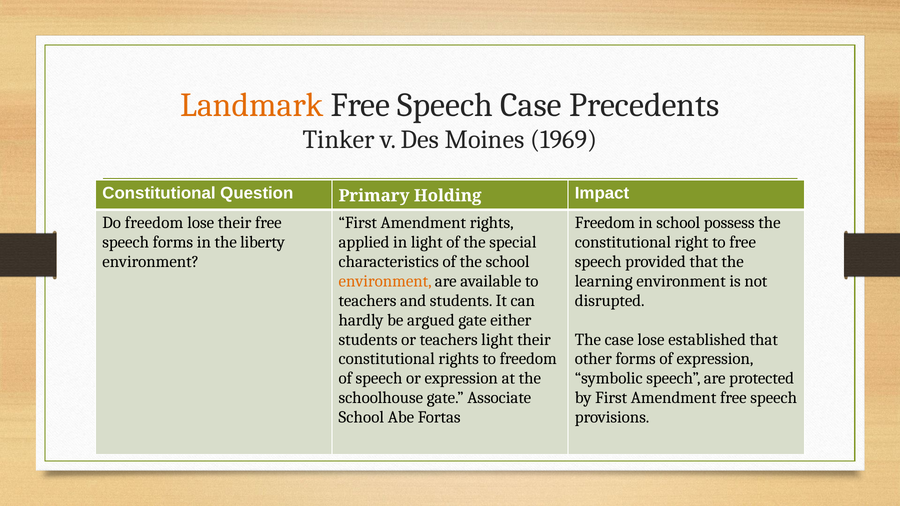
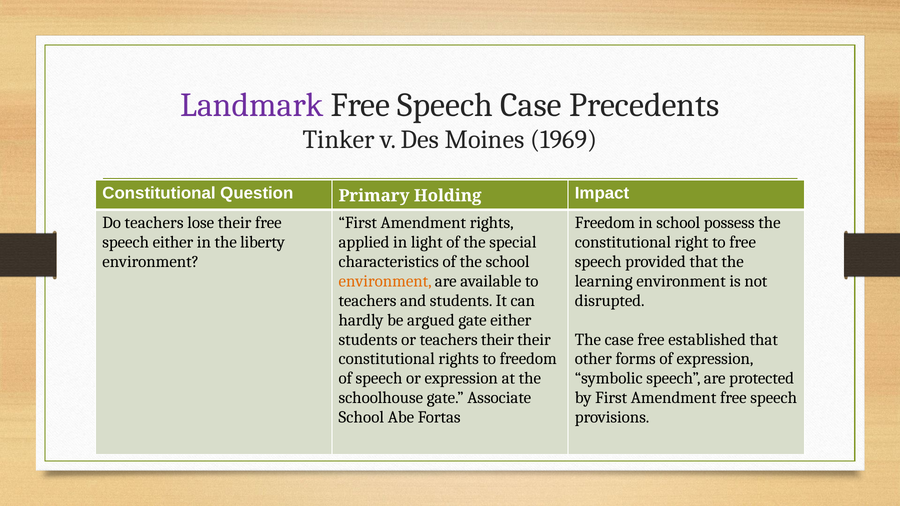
Landmark colour: orange -> purple
Do freedom: freedom -> teachers
speech forms: forms -> either
teachers light: light -> their
case lose: lose -> free
